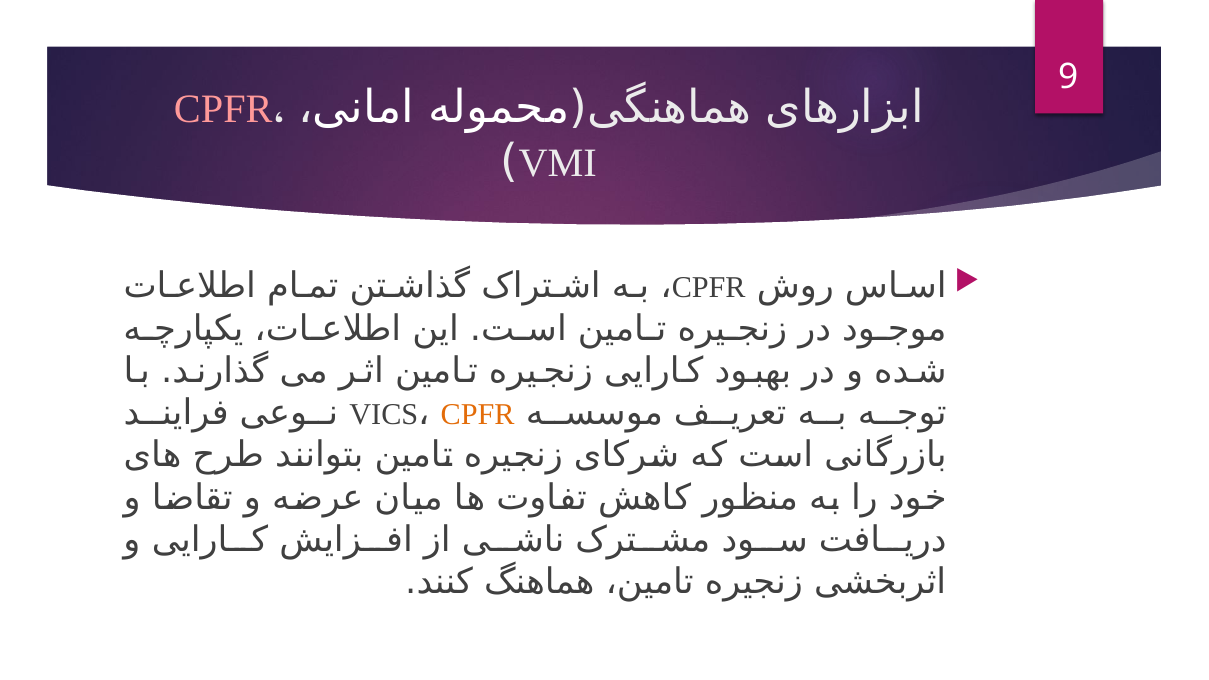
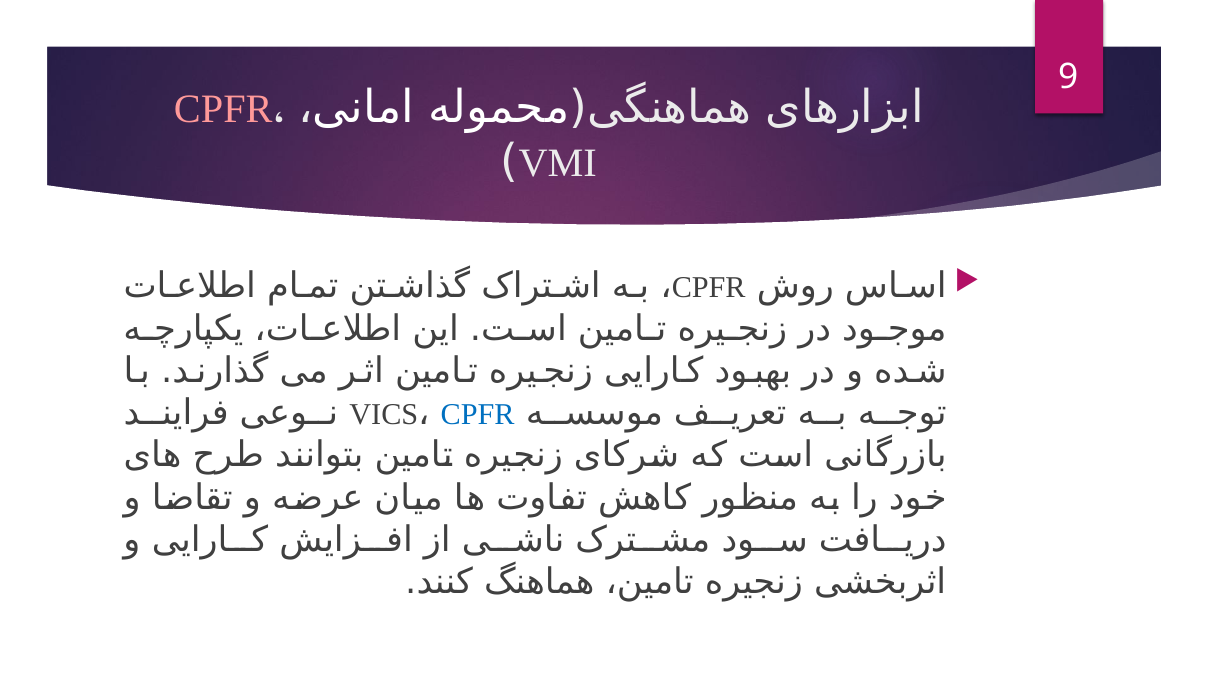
CPFR at (478, 415) colour: orange -> blue
